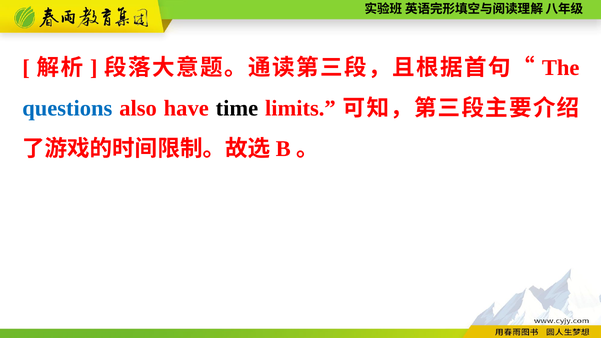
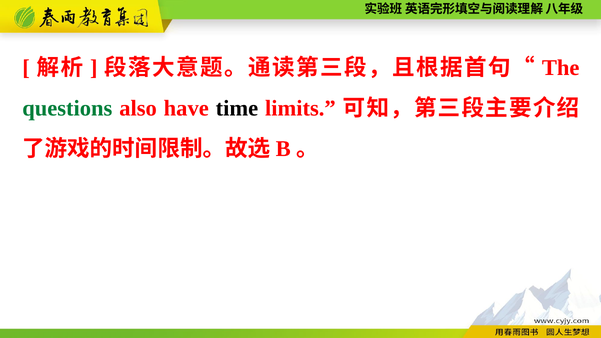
questions colour: blue -> green
